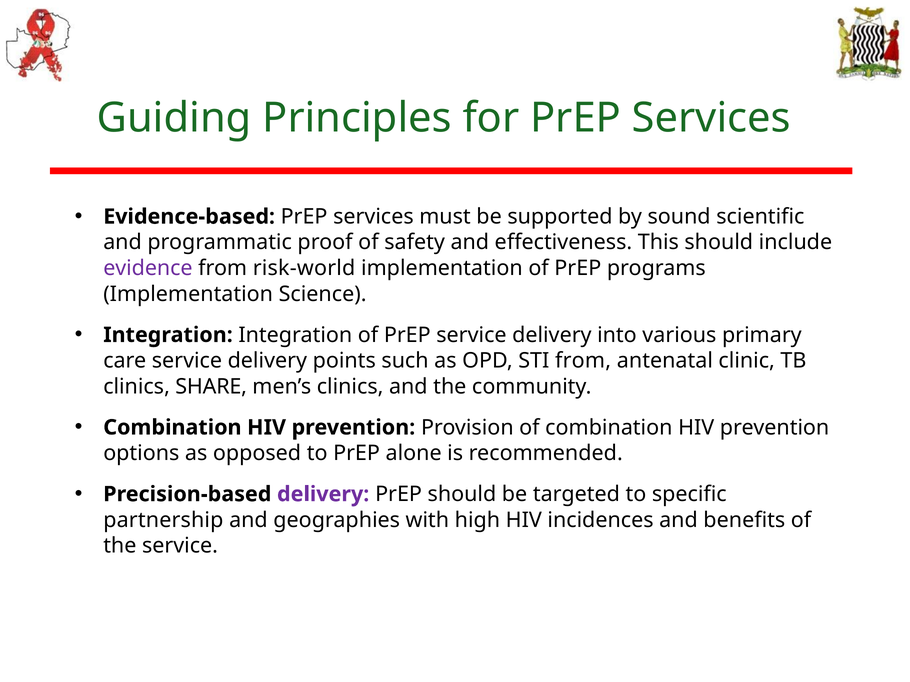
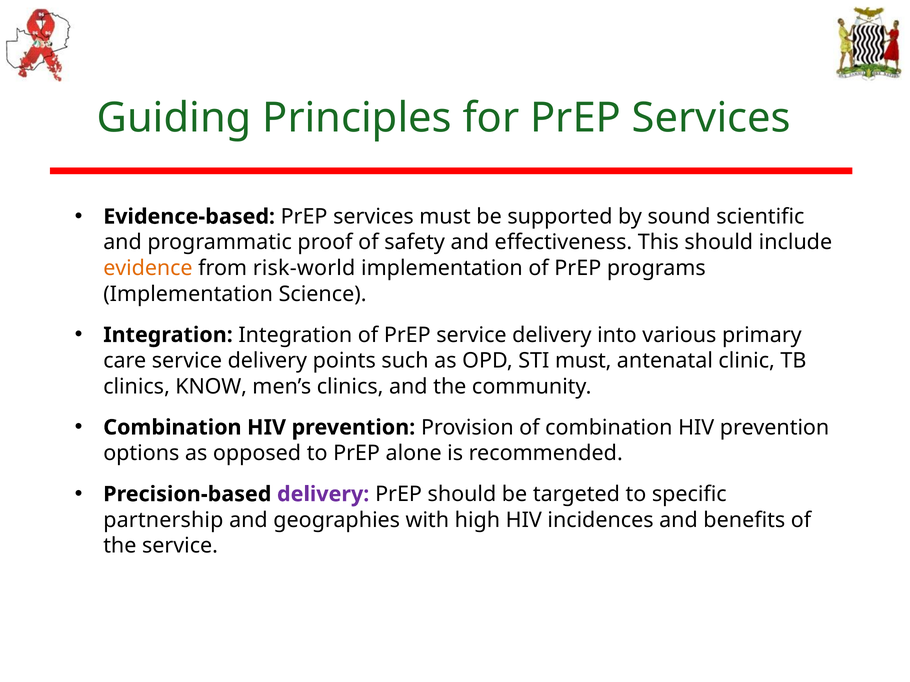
evidence colour: purple -> orange
STI from: from -> must
SHARE: SHARE -> KNOW
